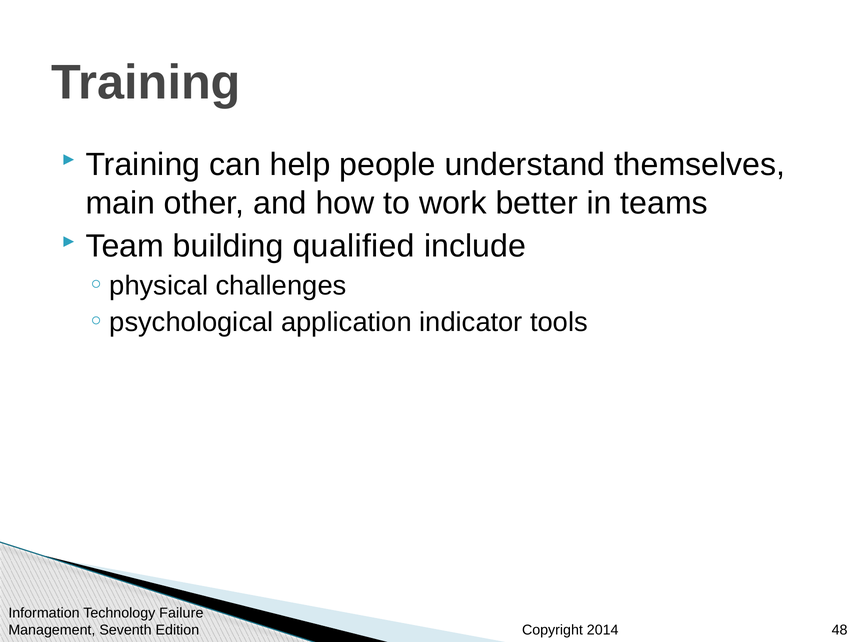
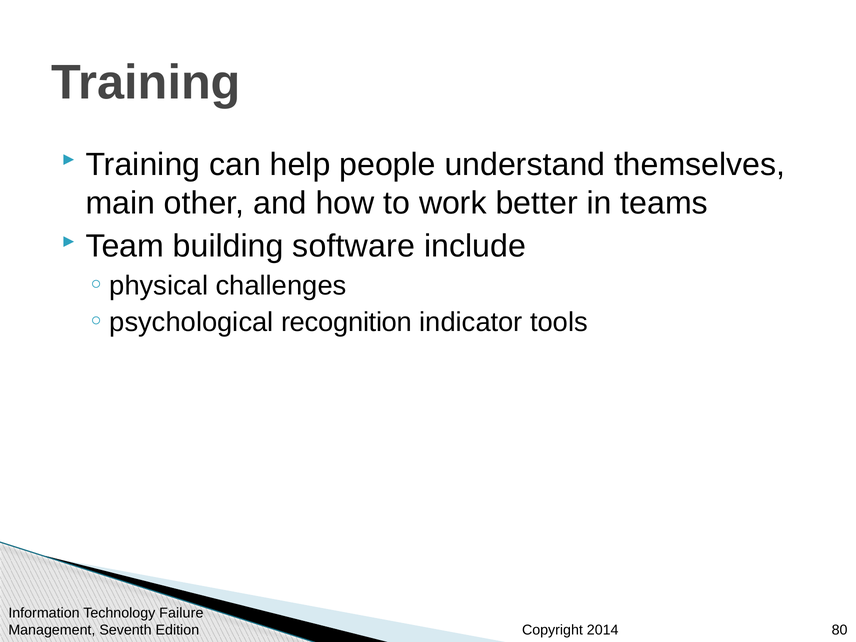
qualified: qualified -> software
application: application -> recognition
48: 48 -> 80
